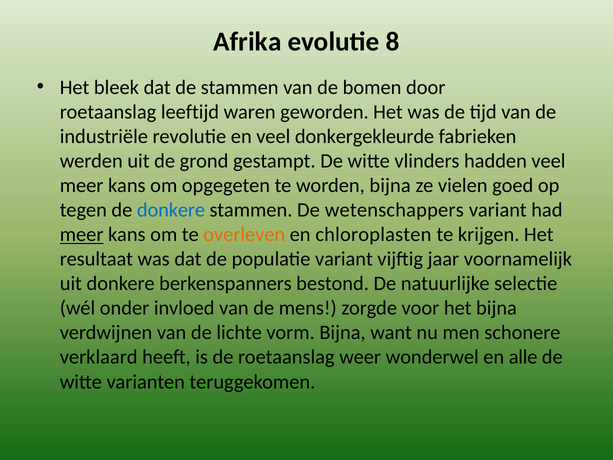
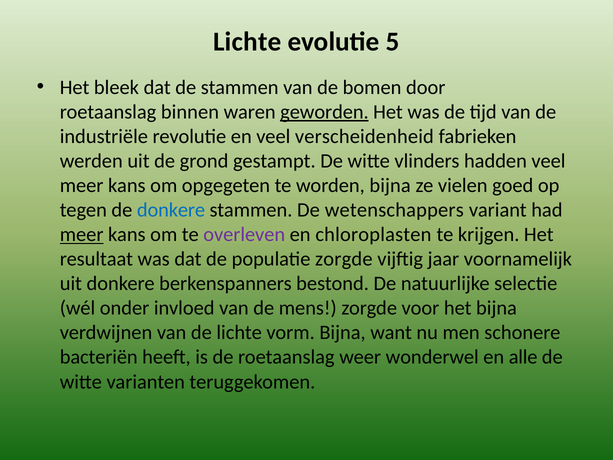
Afrika at (247, 42): Afrika -> Lichte
8: 8 -> 5
leeftijd: leeftijd -> binnen
geworden underline: none -> present
donkergekleurde: donkergekleurde -> verscheidenheid
overleven colour: orange -> purple
populatie variant: variant -> zorgde
verklaard: verklaard -> bacteriën
